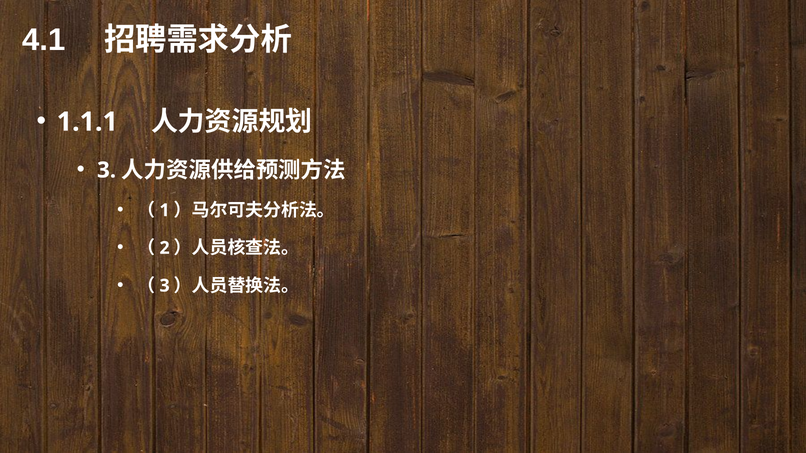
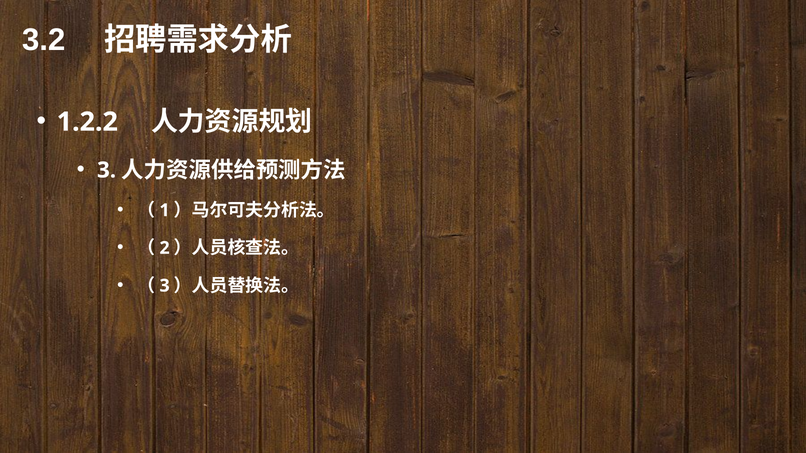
4.1: 4.1 -> 3.2
1.1.1: 1.1.1 -> 1.2.2
